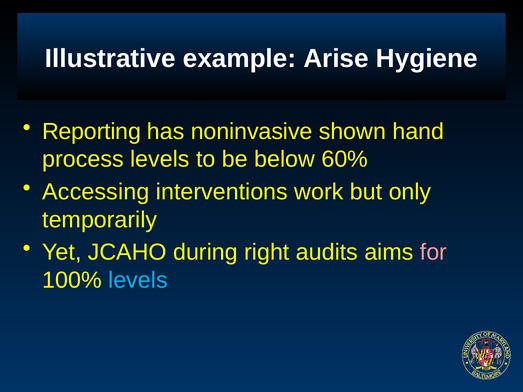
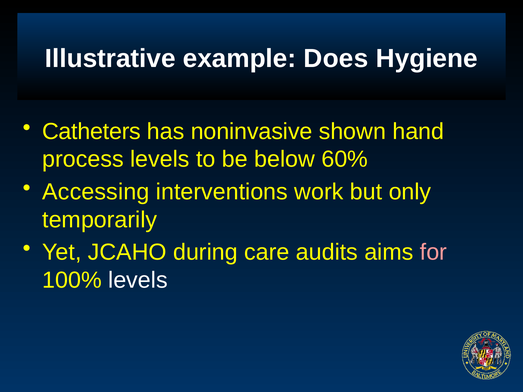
Arise: Arise -> Does
Reporting: Reporting -> Catheters
right: right -> care
levels at (138, 280) colour: light blue -> white
